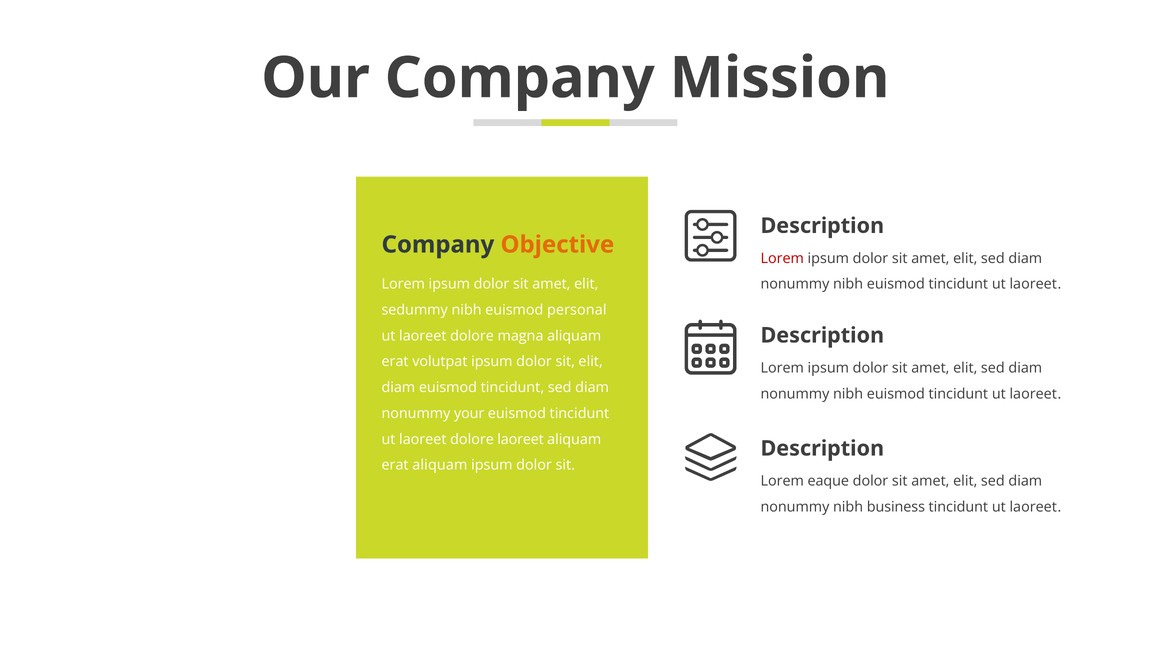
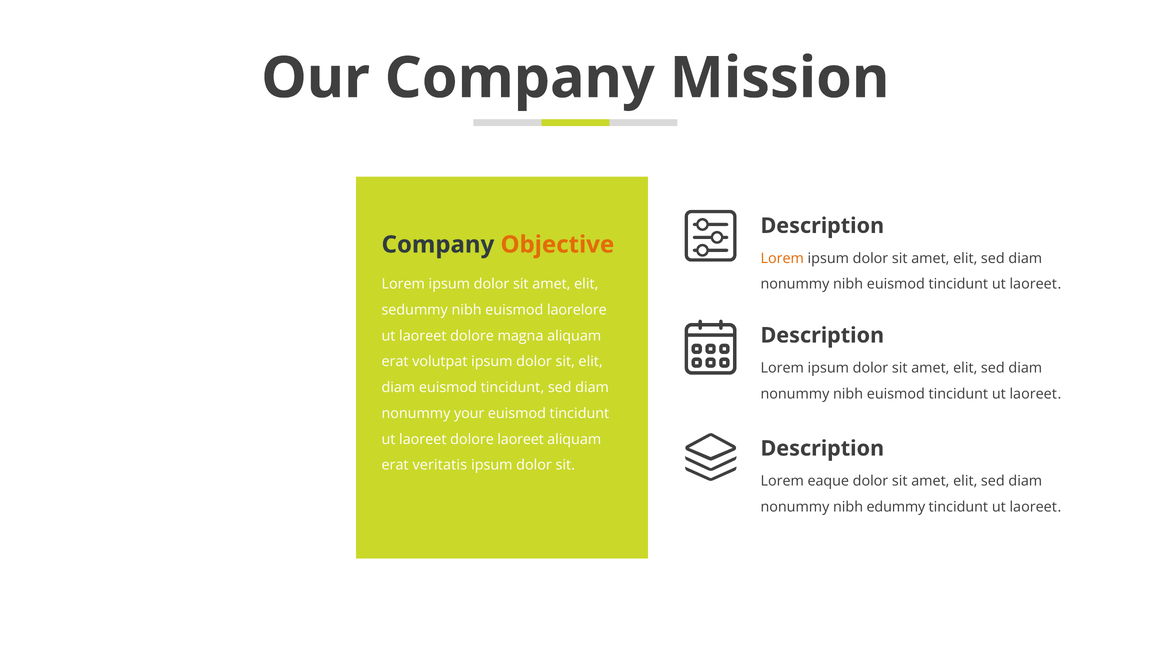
Lorem at (782, 258) colour: red -> orange
personal: personal -> laorelore
erat aliquam: aliquam -> veritatis
business: business -> edummy
